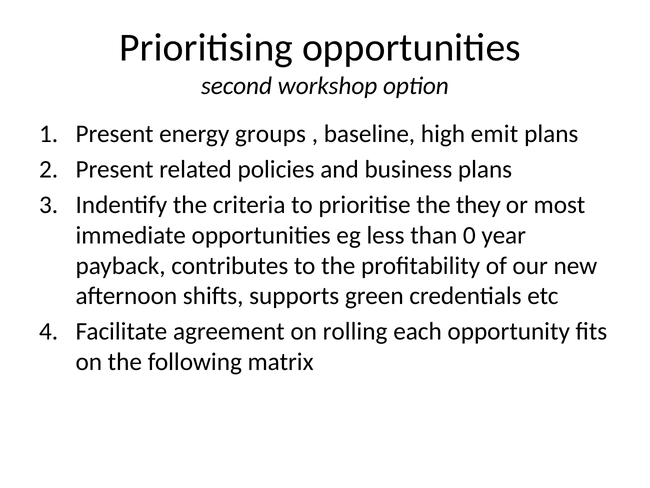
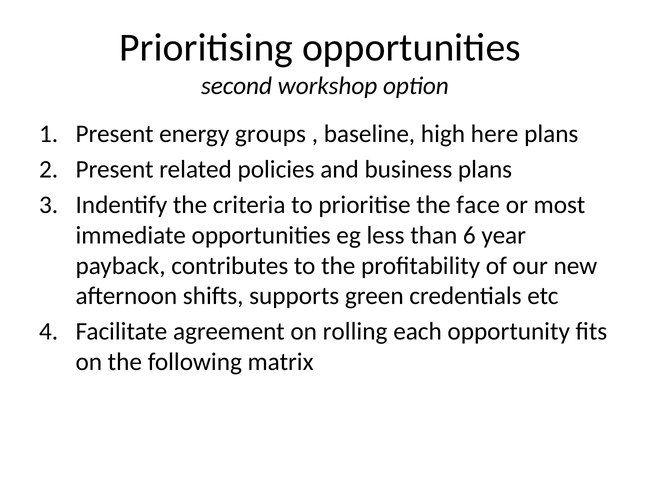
emit: emit -> here
they: they -> face
0: 0 -> 6
